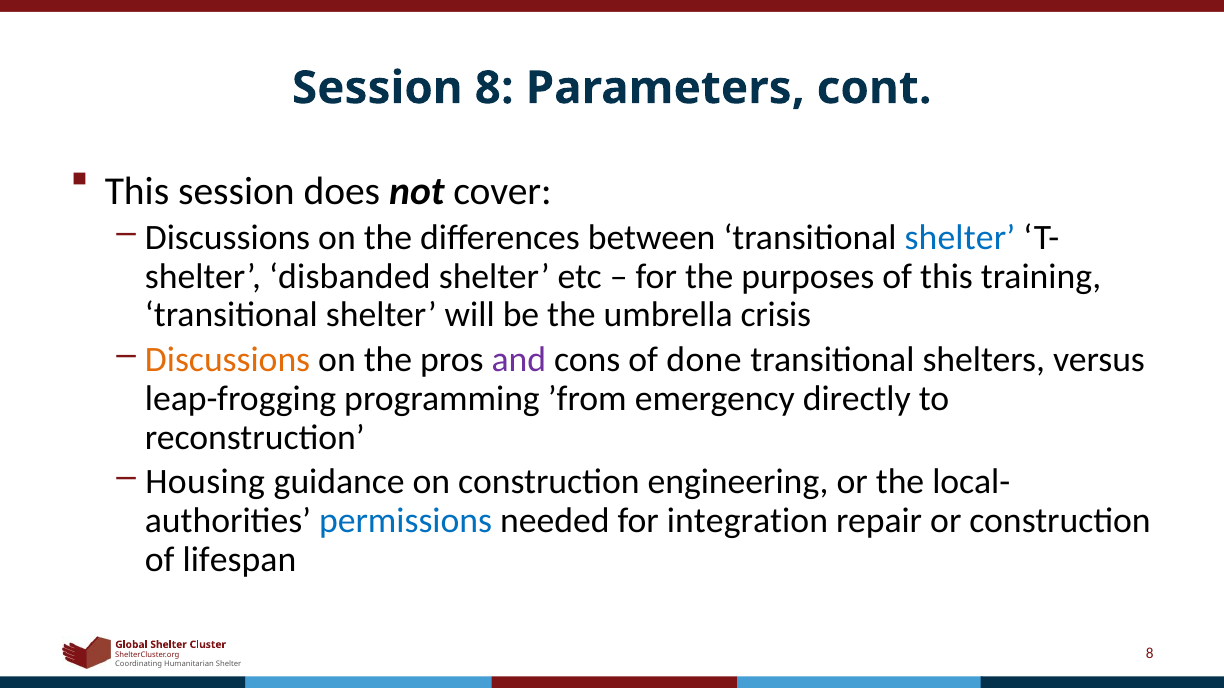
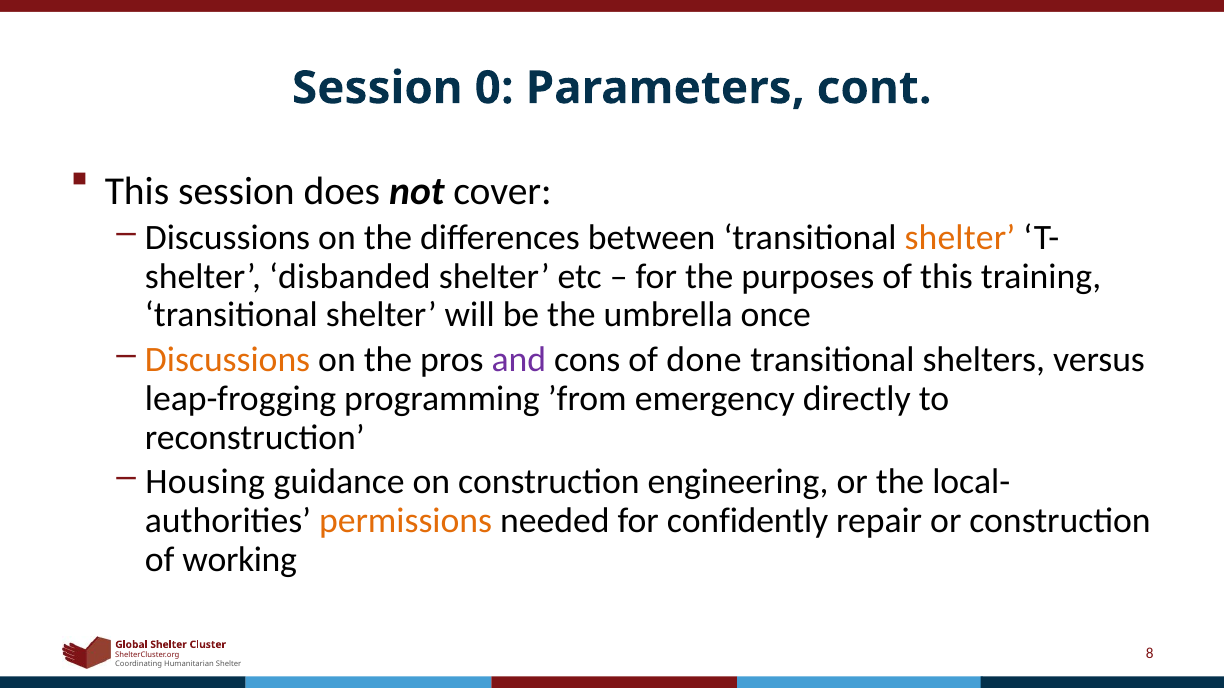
Session 8: 8 -> 0
shelter at (960, 238) colour: blue -> orange
crisis: crisis -> once
permissions colour: blue -> orange
integration: integration -> confidently
lifespan: lifespan -> working
